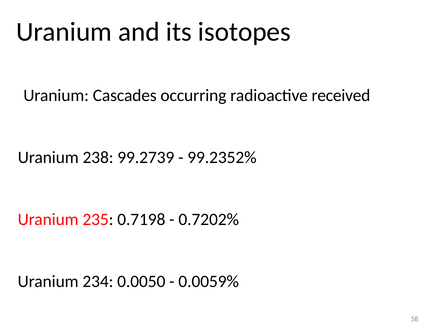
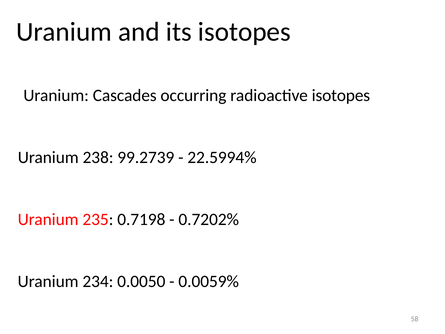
radioactive received: received -> isotopes
99.2352%: 99.2352% -> 22.5994%
